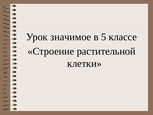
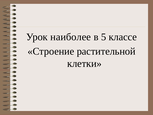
значимое: значимое -> наиболее
